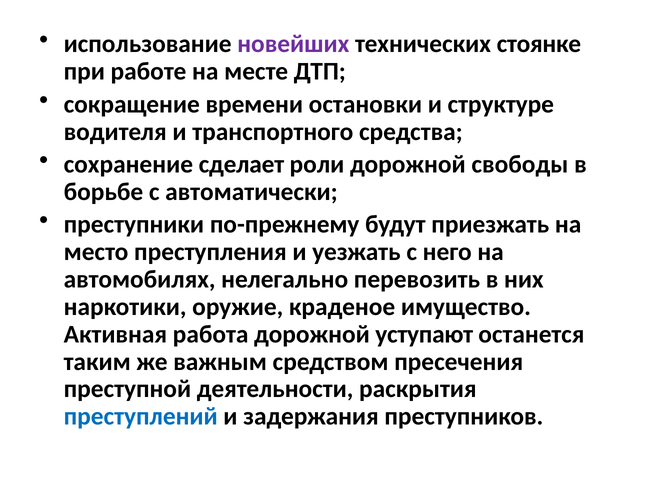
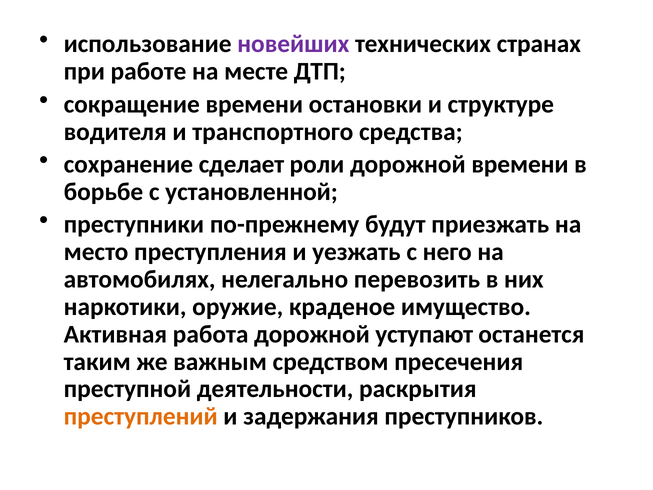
стоянке: стоянке -> странах
дорожной свободы: свободы -> времени
автоматически: автоматически -> установленной
преступлений colour: blue -> orange
